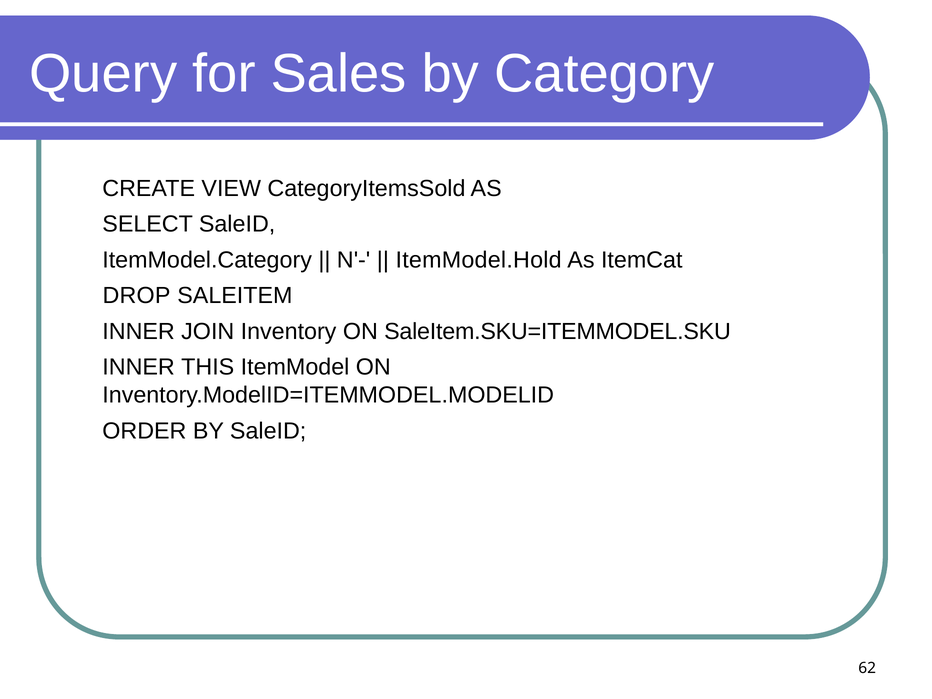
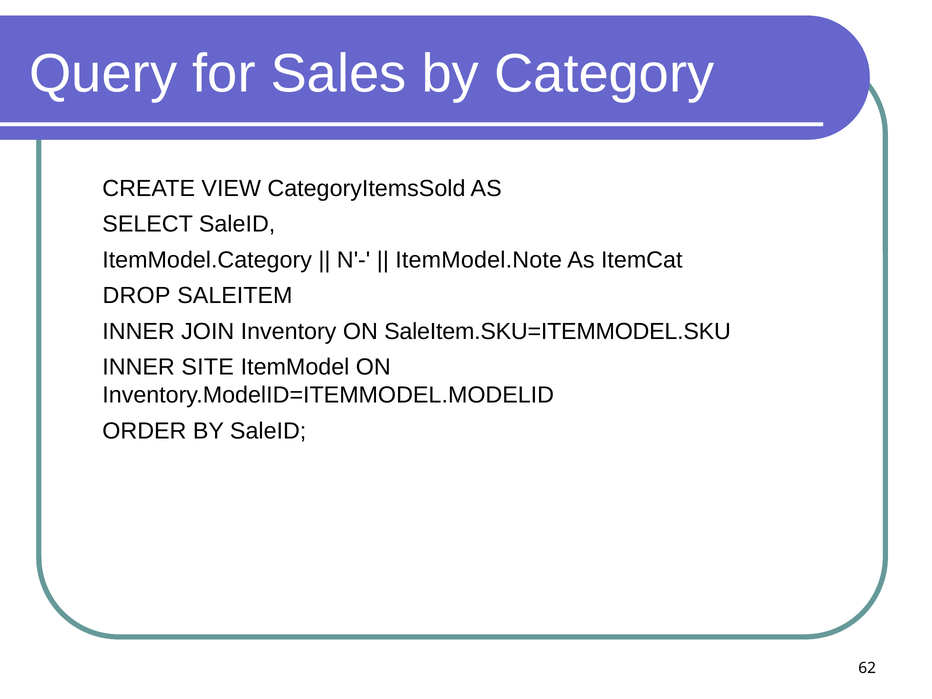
ItemModel.Hold: ItemModel.Hold -> ItemModel.Note
THIS: THIS -> SITE
